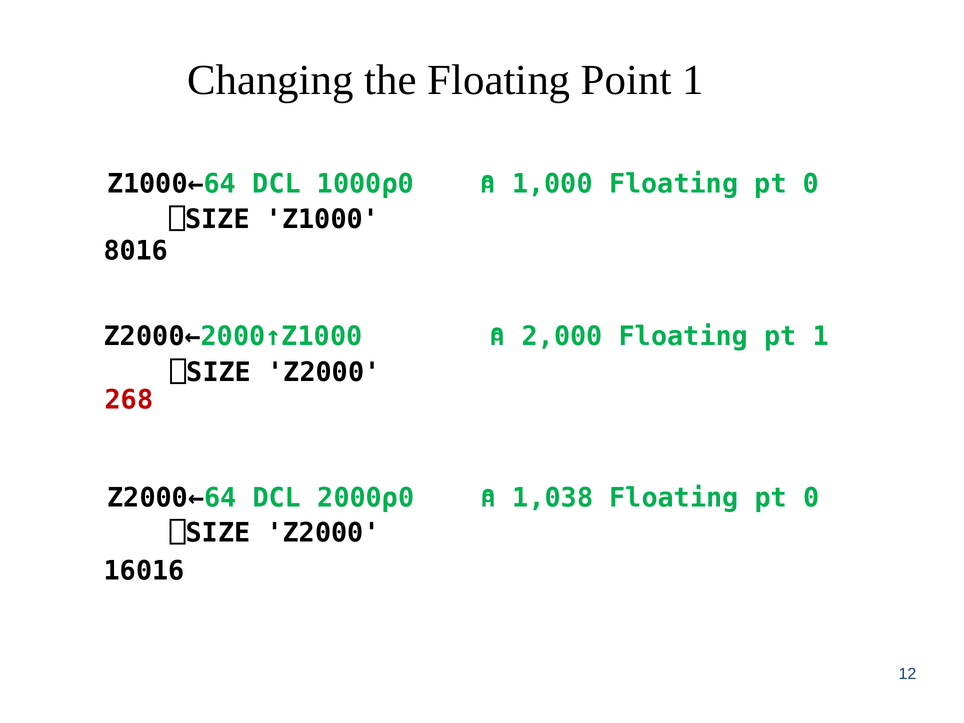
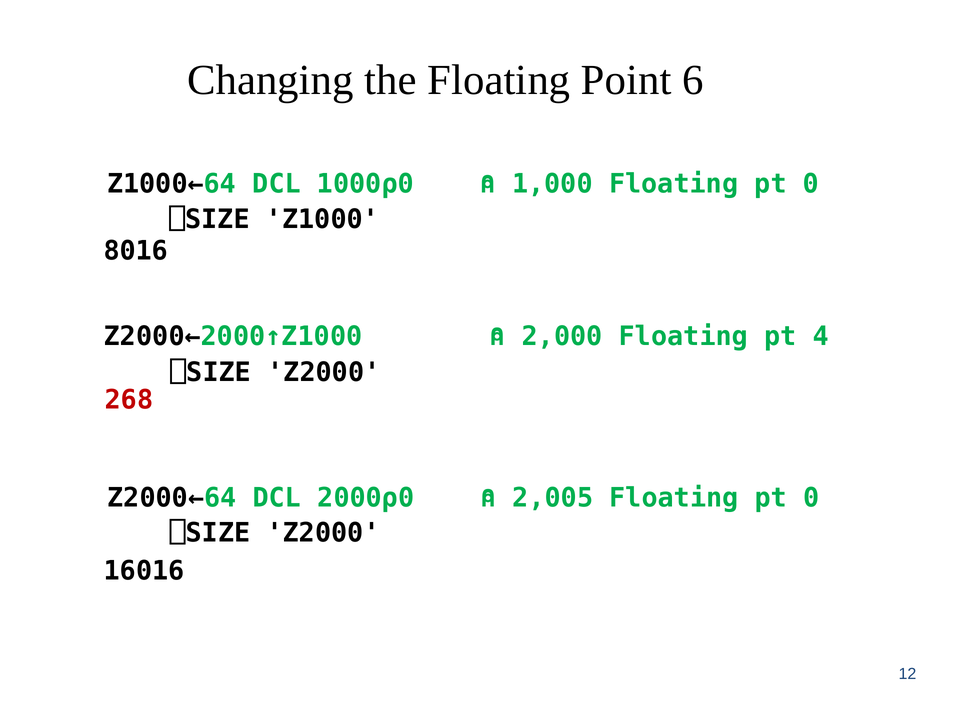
Point 1: 1 -> 6
pt 1: 1 -> 4
1,038: 1,038 -> 2,005
